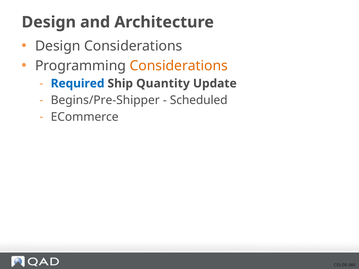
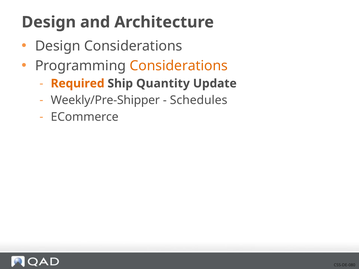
Required colour: blue -> orange
Begins/Pre-Shipper: Begins/Pre-Shipper -> Weekly/Pre-Shipper
Scheduled: Scheduled -> Schedules
